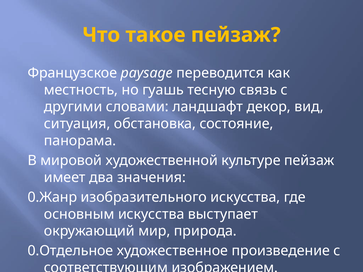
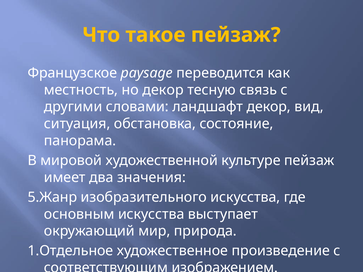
но гуашь: гуашь -> декор
0.Жанр: 0.Жанр -> 5.Жанр
0.Отдельное: 0.Отдельное -> 1.Отдельное
